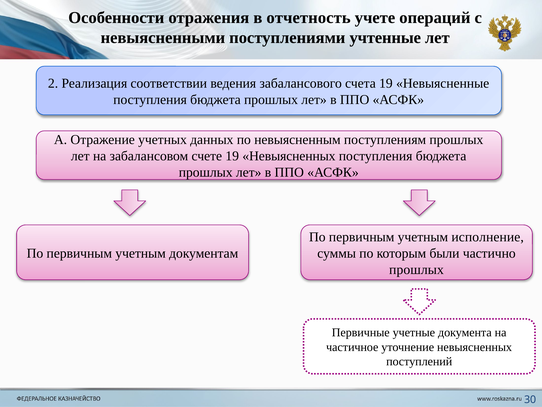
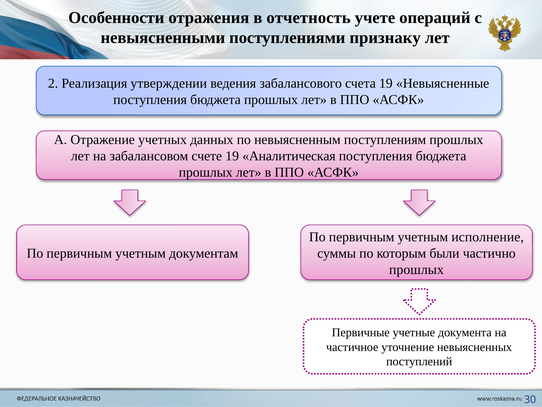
учтенные: учтенные -> признаку
соответствии: соответствии -> утверждении
19 Невыясненных: Невыясненных -> Аналитическая
